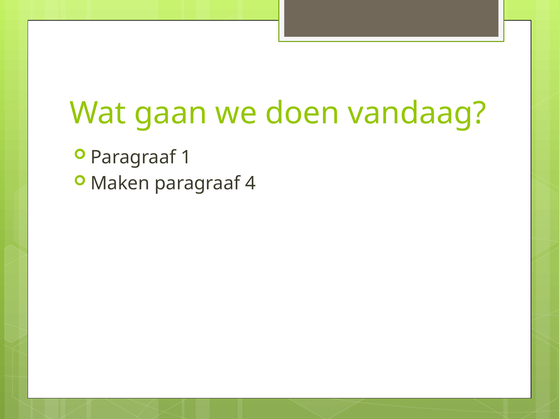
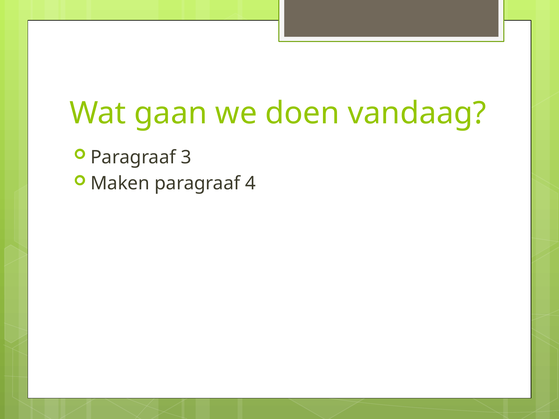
1: 1 -> 3
